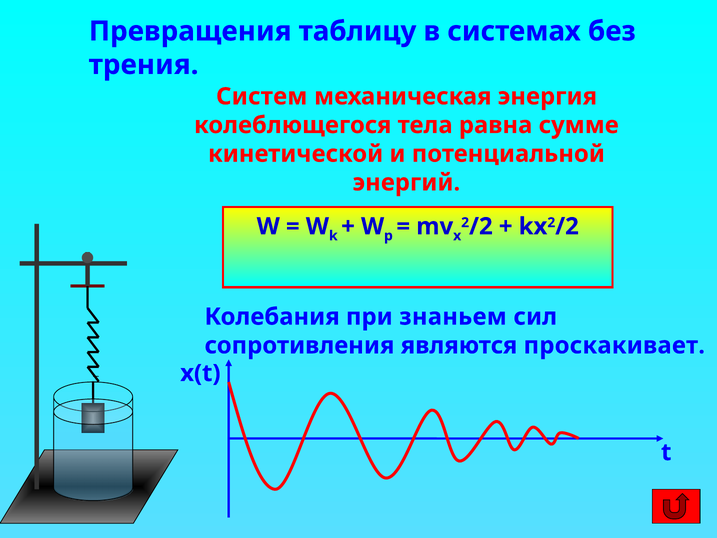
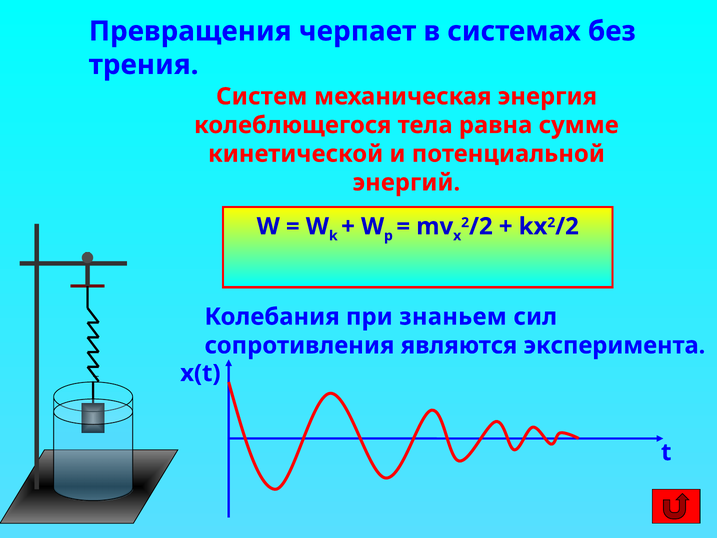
таблицу: таблицу -> черпает
проскакивает: проскакивает -> эксперимента
